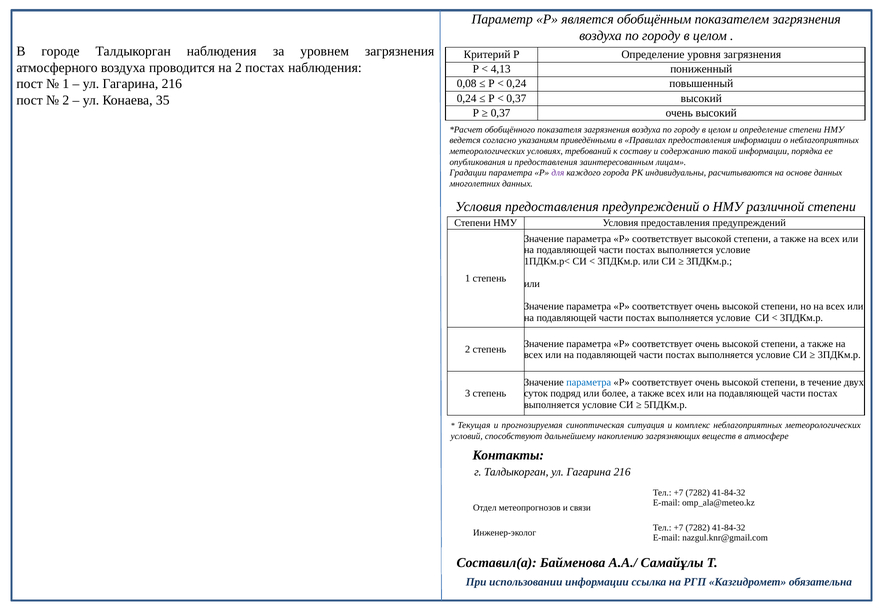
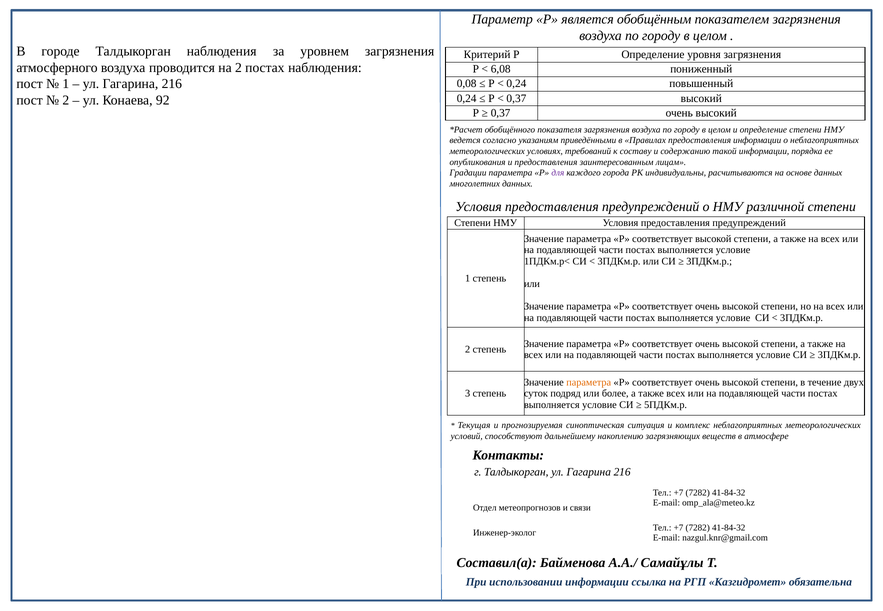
4,13: 4,13 -> 6,08
35: 35 -> 92
параметра at (589, 382) colour: blue -> orange
